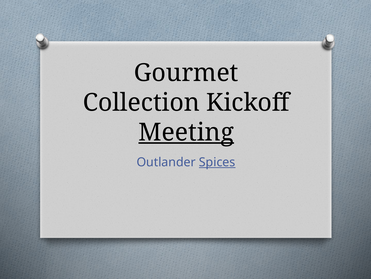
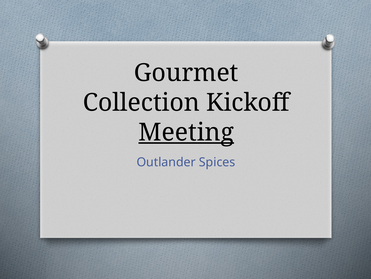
Spices underline: present -> none
